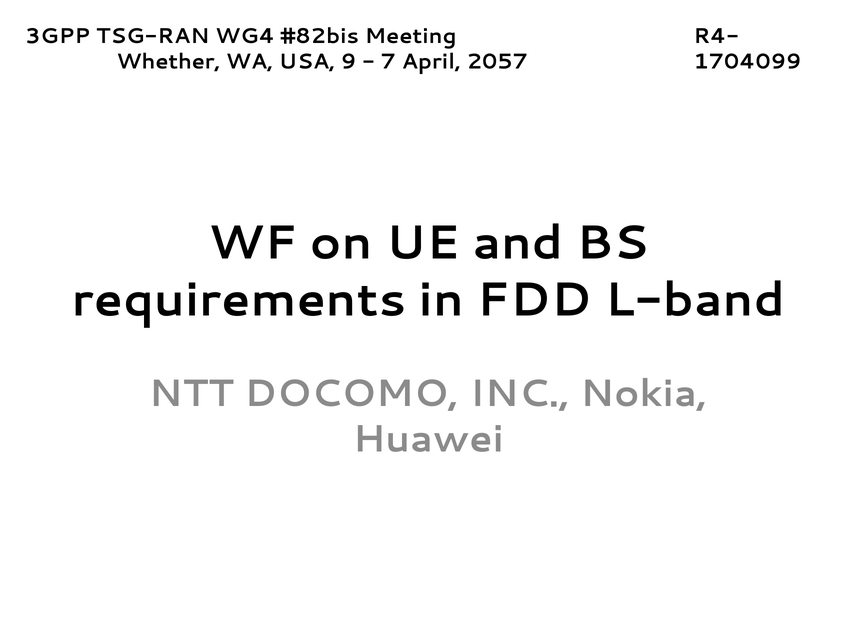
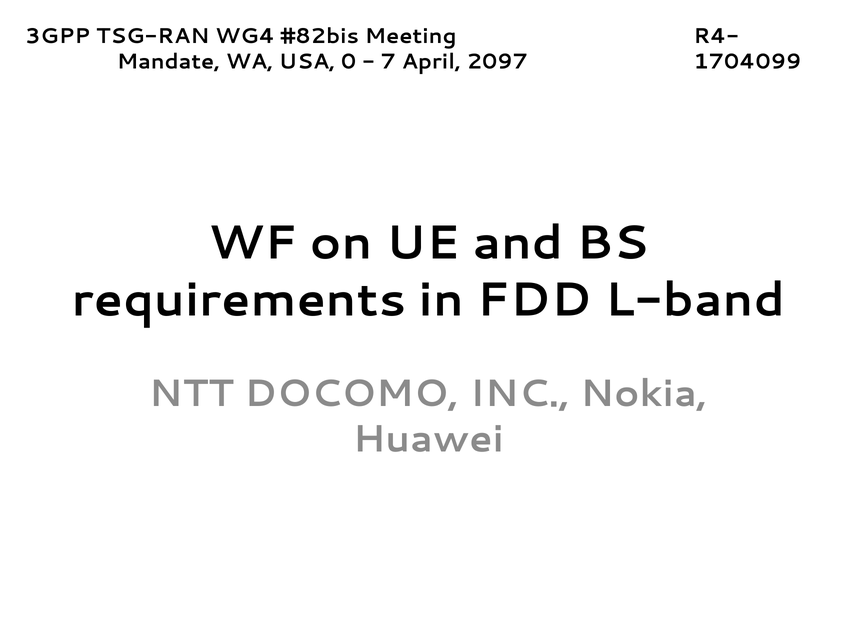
Whether: Whether -> Mandate
9: 9 -> 0
2057: 2057 -> 2097
